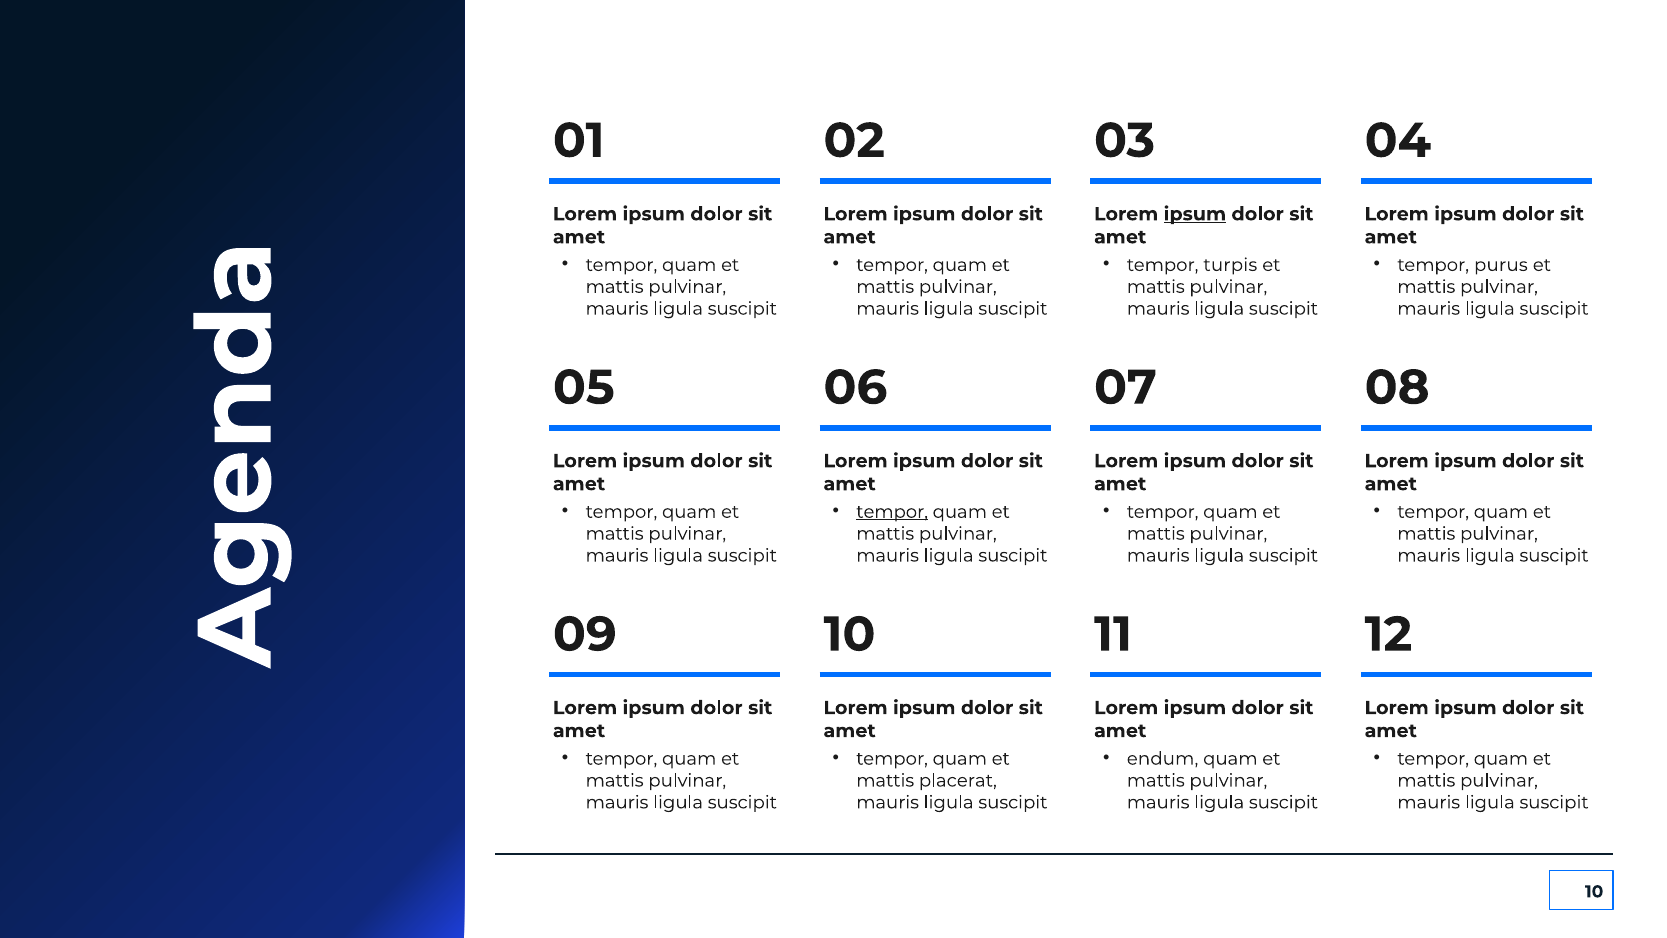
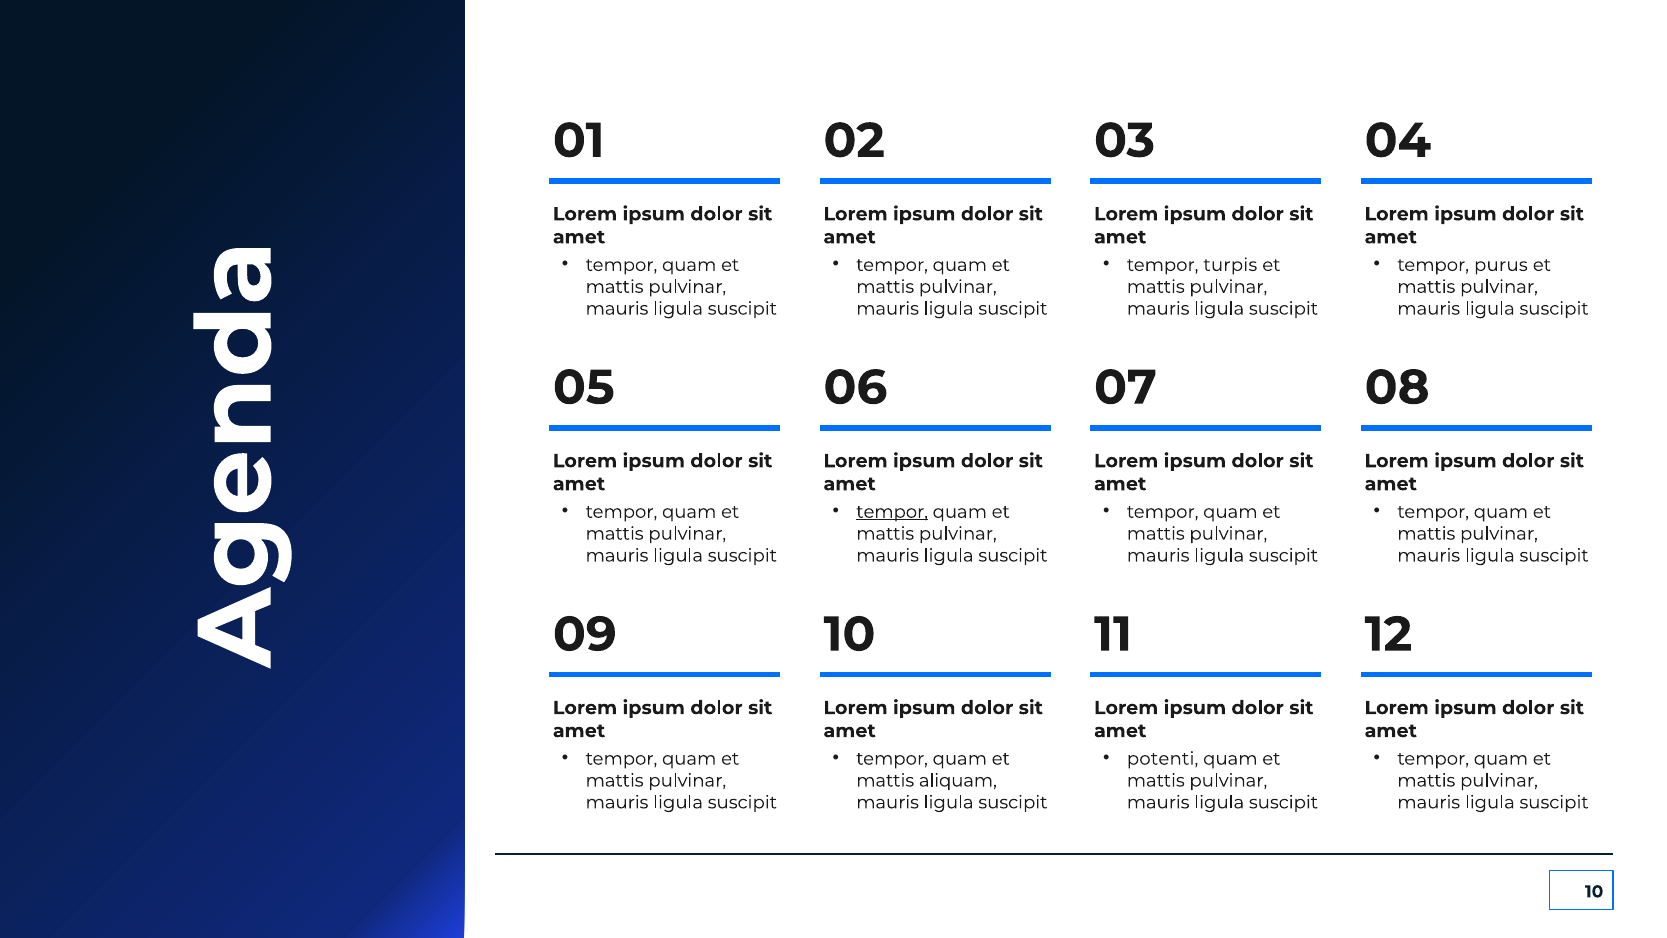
ipsum at (1195, 214) underline: present -> none
endum: endum -> potenti
placerat: placerat -> aliquam
